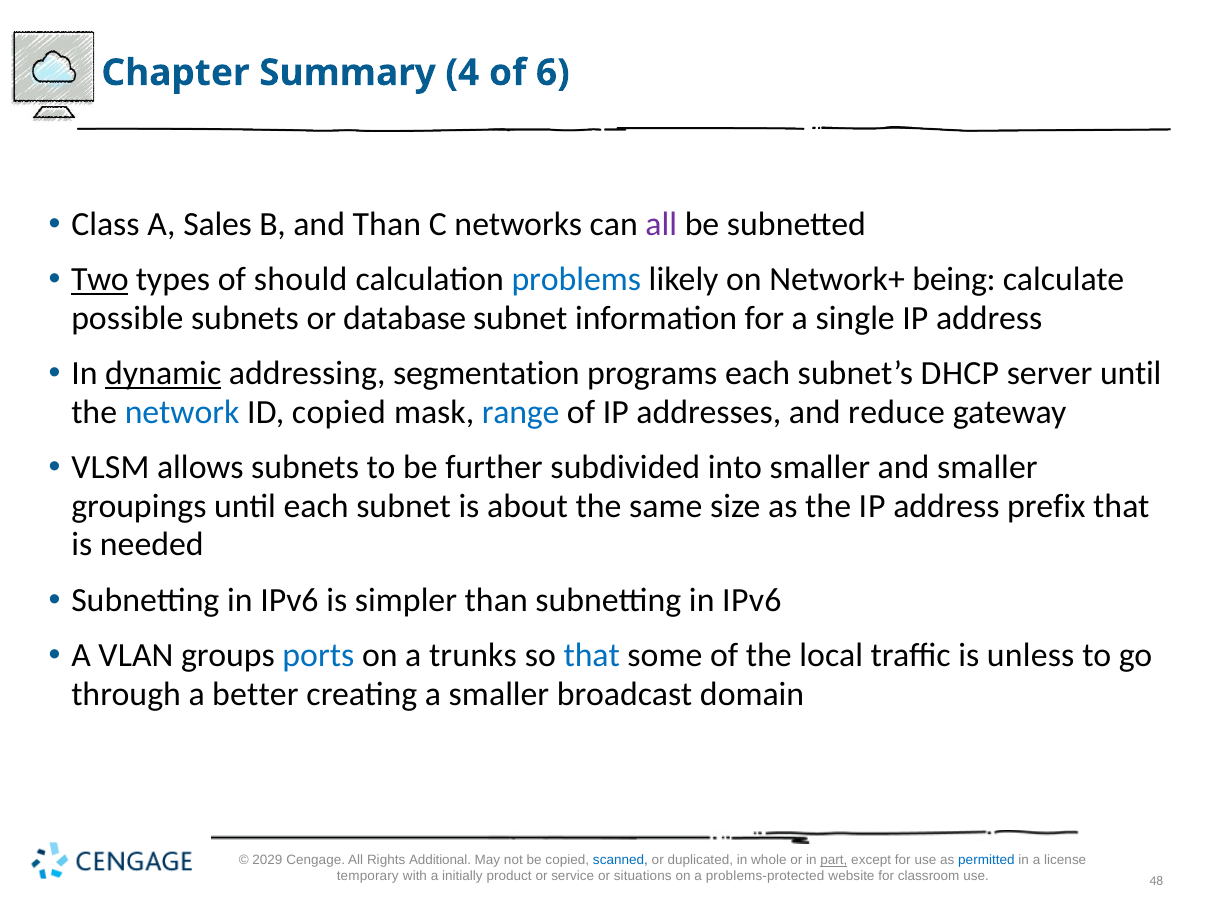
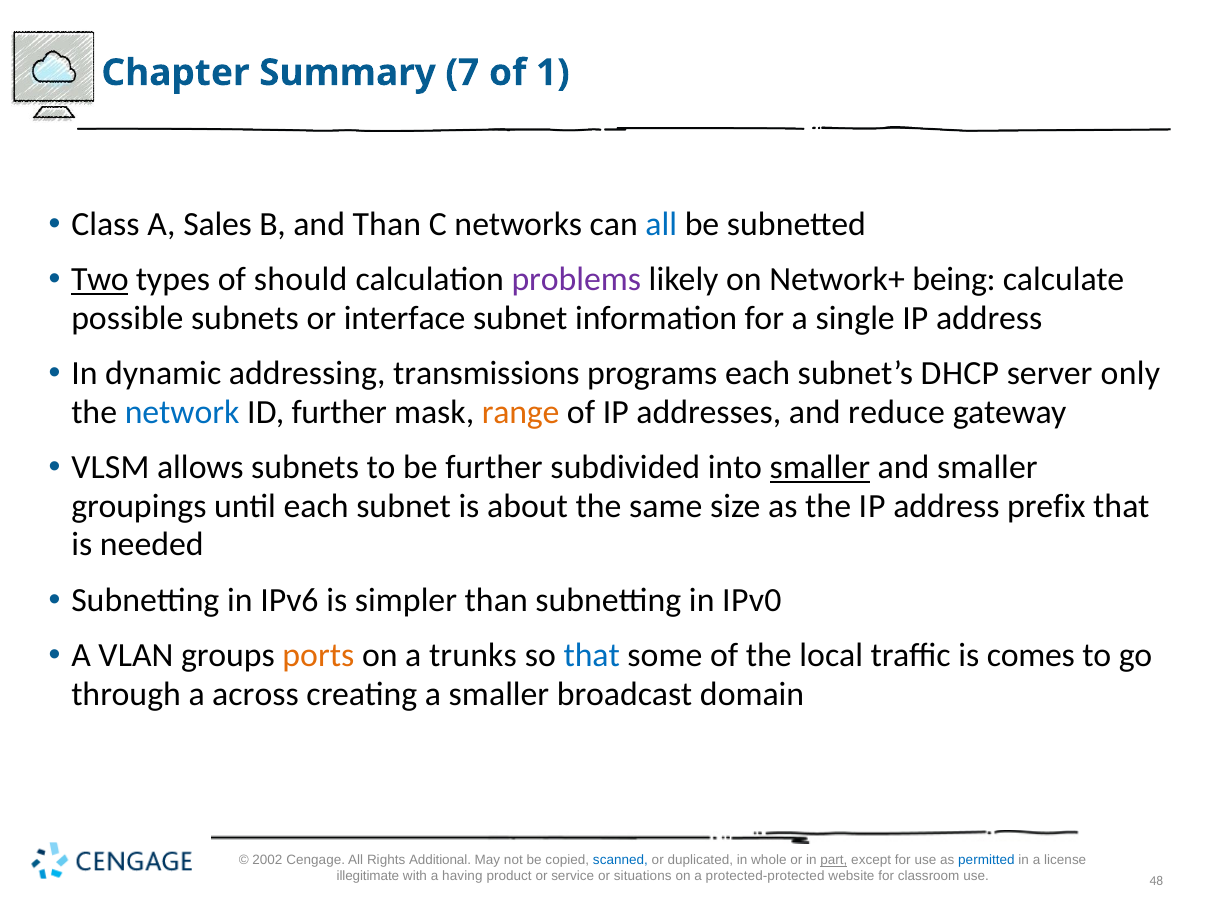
4: 4 -> 7
of 6: 6 -> 1
all at (661, 224) colour: purple -> blue
problems colour: blue -> purple
database: database -> interface
dynamic underline: present -> none
segmentation: segmentation -> transmissions
server until: until -> only
D copied: copied -> further
range colour: blue -> orange
smaller at (820, 468) underline: none -> present
v 6: 6 -> 0
ports colour: blue -> orange
unless: unless -> comes
better: better -> across
2029: 2029 -> 2002
temporary: temporary -> illegitimate
initially: initially -> having
problems-protected: problems-protected -> protected-protected
